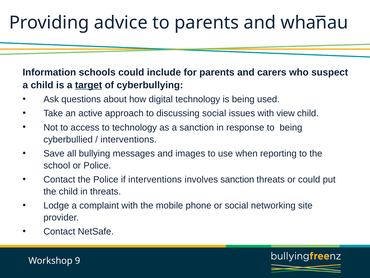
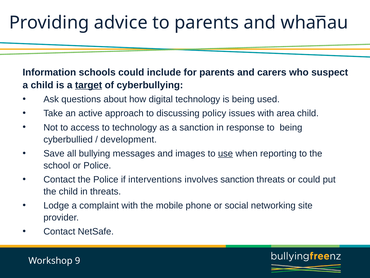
discussing social: social -> policy
view: view -> area
interventions at (129, 139): interventions -> development
use underline: none -> present
